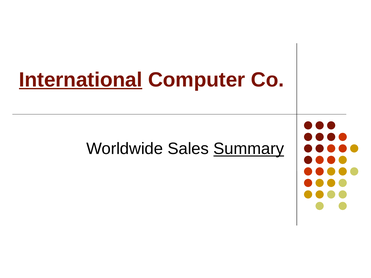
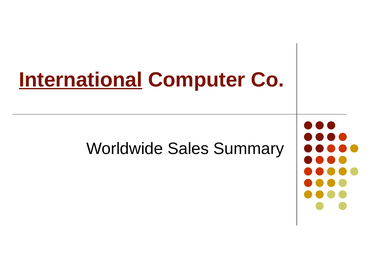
Summary underline: present -> none
